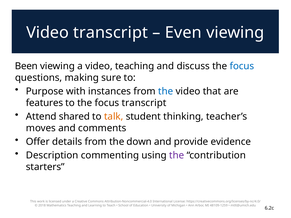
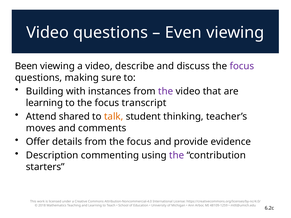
Video transcript: transcript -> questions
video teaching: teaching -> describe
focus at (242, 66) colour: blue -> purple
Purpose: Purpose -> Building
the at (166, 91) colour: blue -> purple
features at (44, 103): features -> learning
from the down: down -> focus
